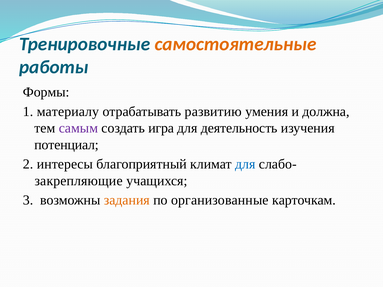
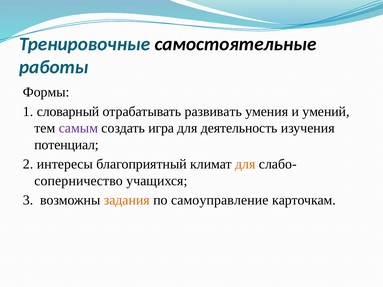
самостоятельные colour: orange -> black
материалу: материалу -> словарный
развитию: развитию -> развивать
должна: должна -> умений
для at (245, 164) colour: blue -> orange
закрепляющие: закрепляющие -> соперничество
организованные: организованные -> самоуправление
